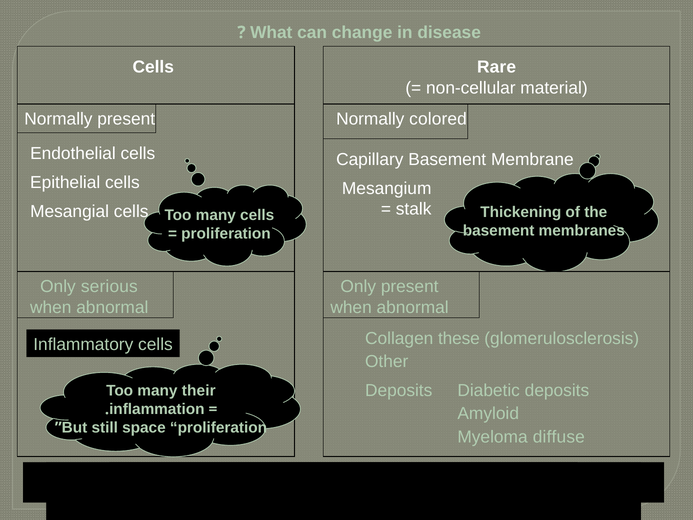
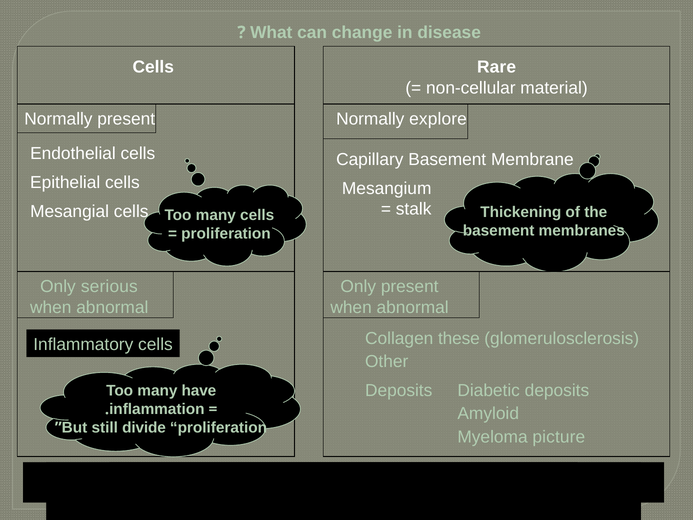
colored: colored -> explore
their: their -> have
space: space -> divide
diffuse: diffuse -> picture
